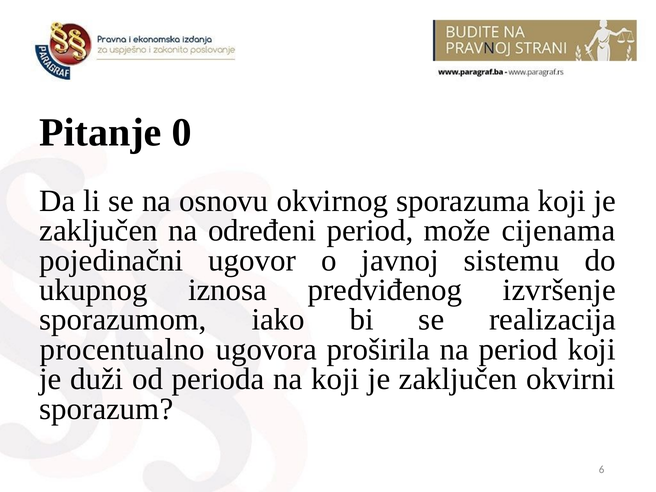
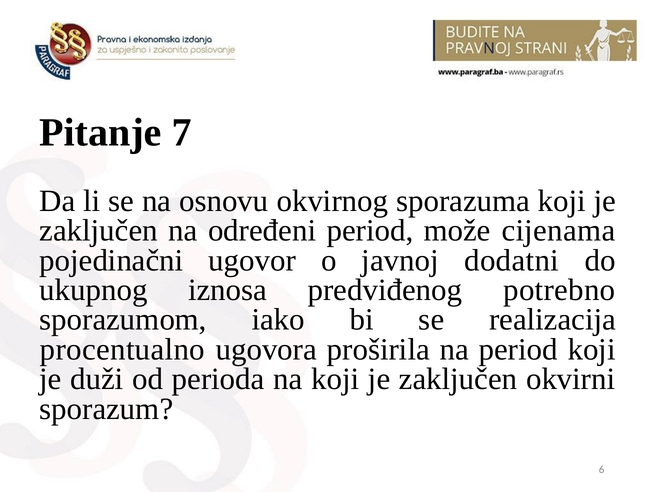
0: 0 -> 7
sistemu: sistemu -> dodatni
izvršenje: izvršenje -> potrebno
